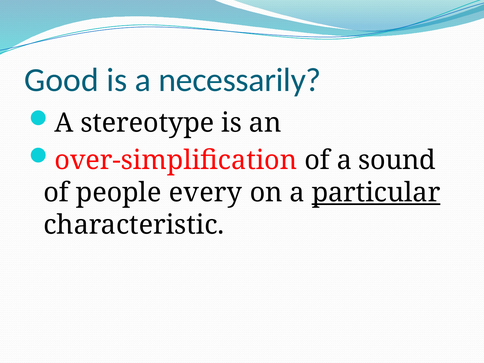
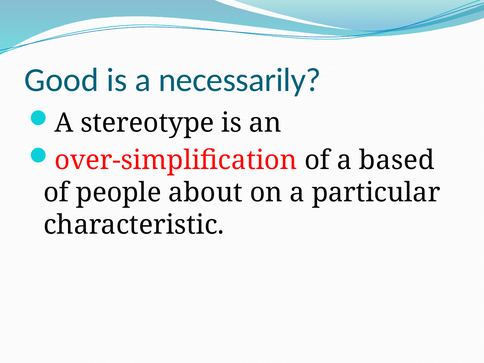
sound: sound -> based
every: every -> about
particular underline: present -> none
